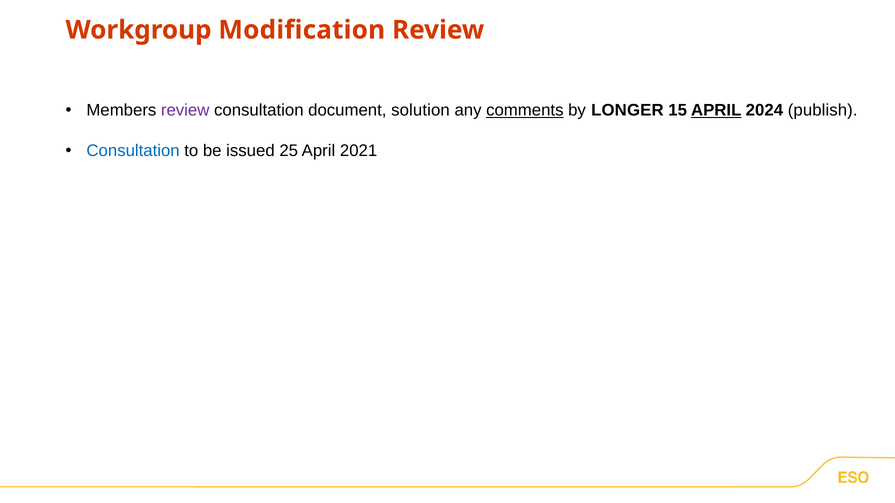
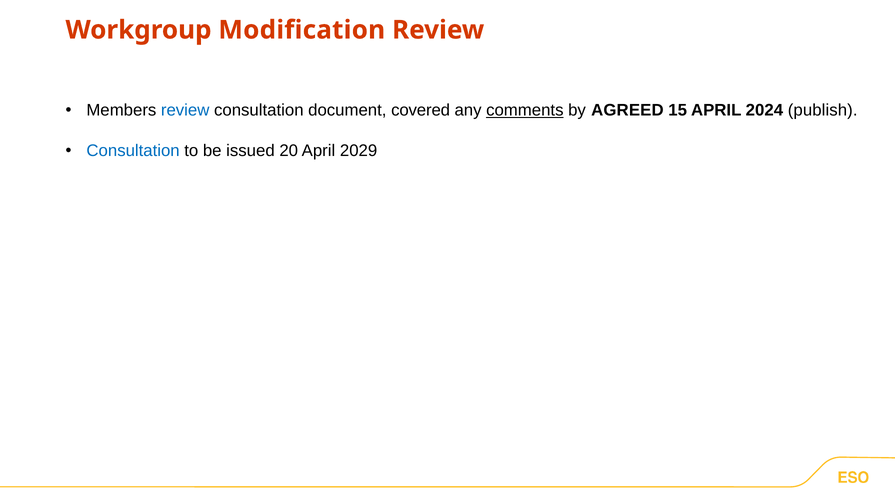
review at (185, 110) colour: purple -> blue
solution: solution -> covered
LONGER: LONGER -> AGREED
APRIL at (716, 110) underline: present -> none
25: 25 -> 20
2021: 2021 -> 2029
